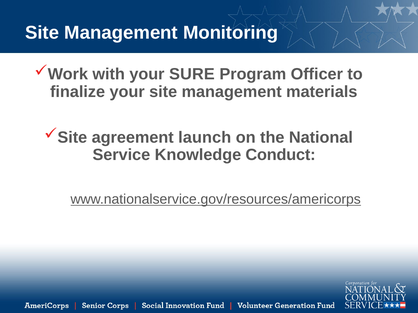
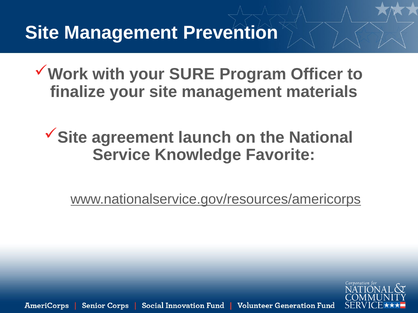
Monitoring: Monitoring -> Prevention
Conduct: Conduct -> Favorite
